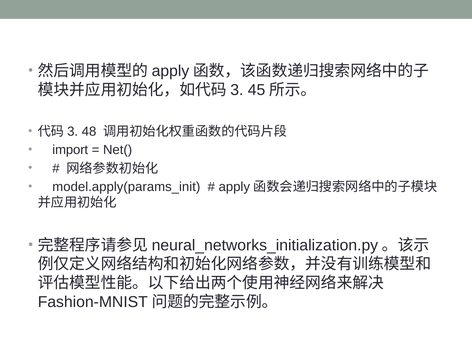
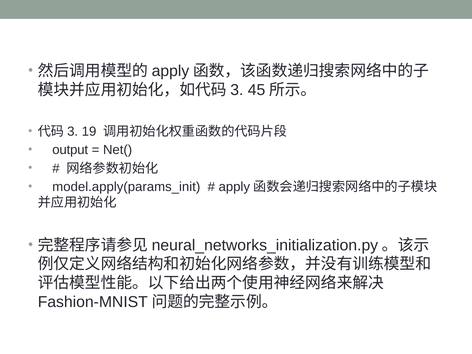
48: 48 -> 19
import: import -> output
